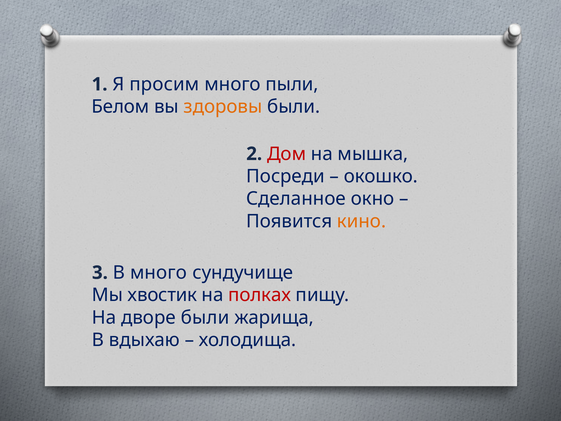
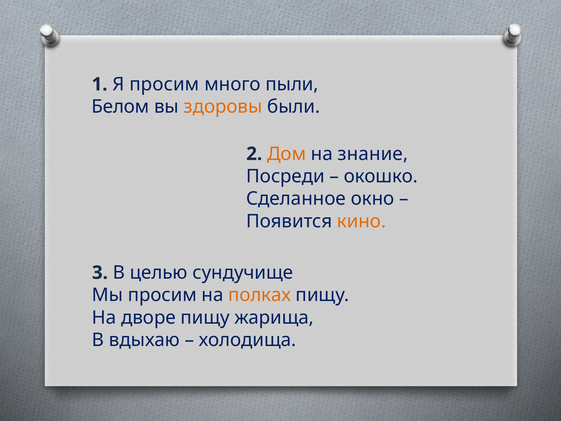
Дом colour: red -> orange
мышка: мышка -> знание
В много: много -> целью
Мы хвостик: хвостик -> просим
полках colour: red -> orange
дворе были: были -> пищу
